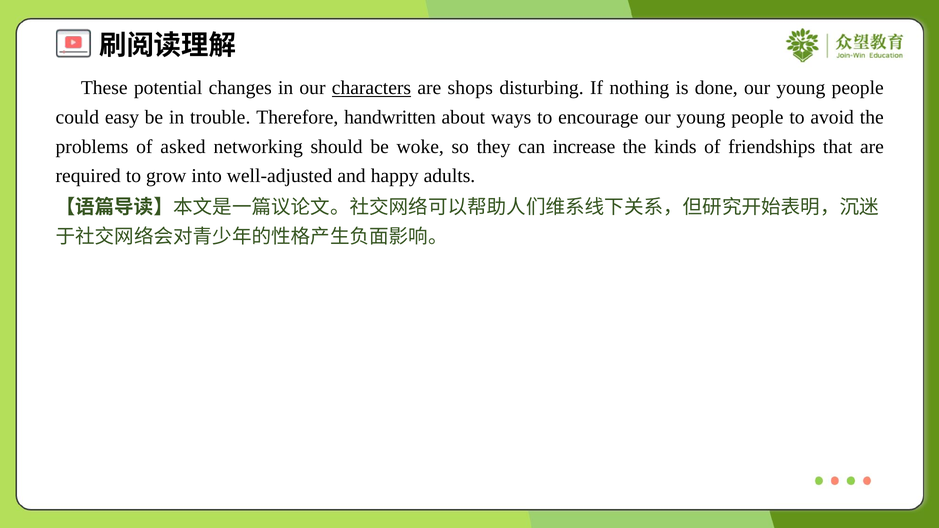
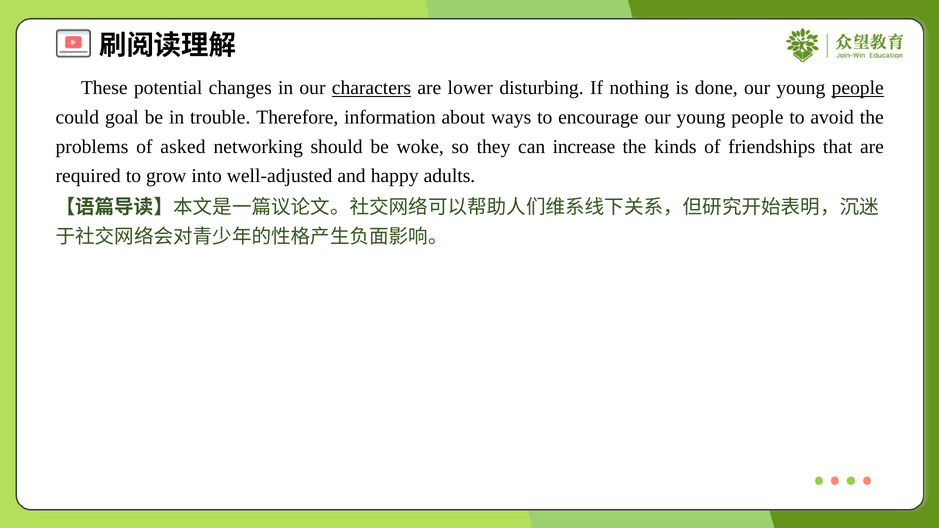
shops: shops -> lower
people at (858, 88) underline: none -> present
easy: easy -> goal
handwritten: handwritten -> information
